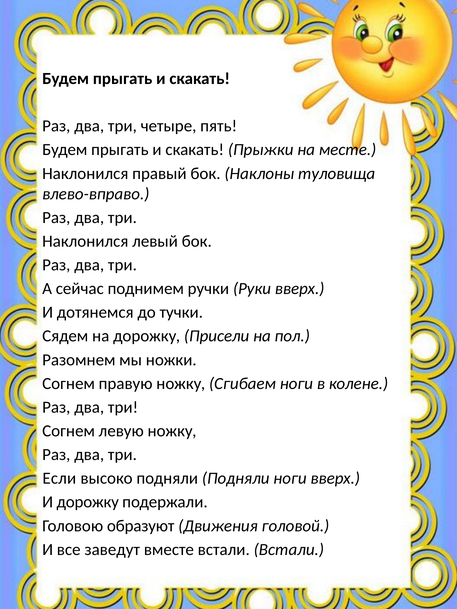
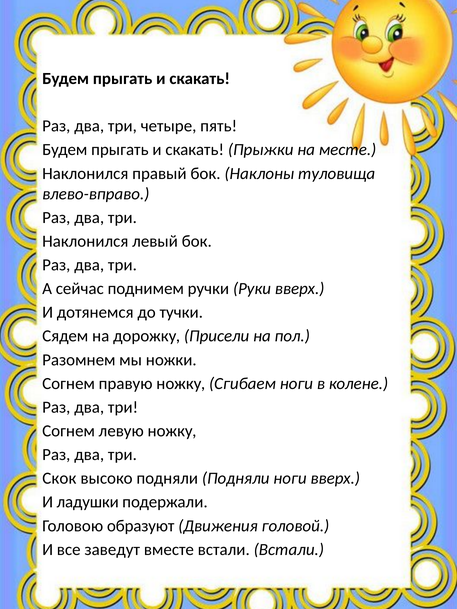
Если: Если -> Скок
И дорожку: дорожку -> ладушки
